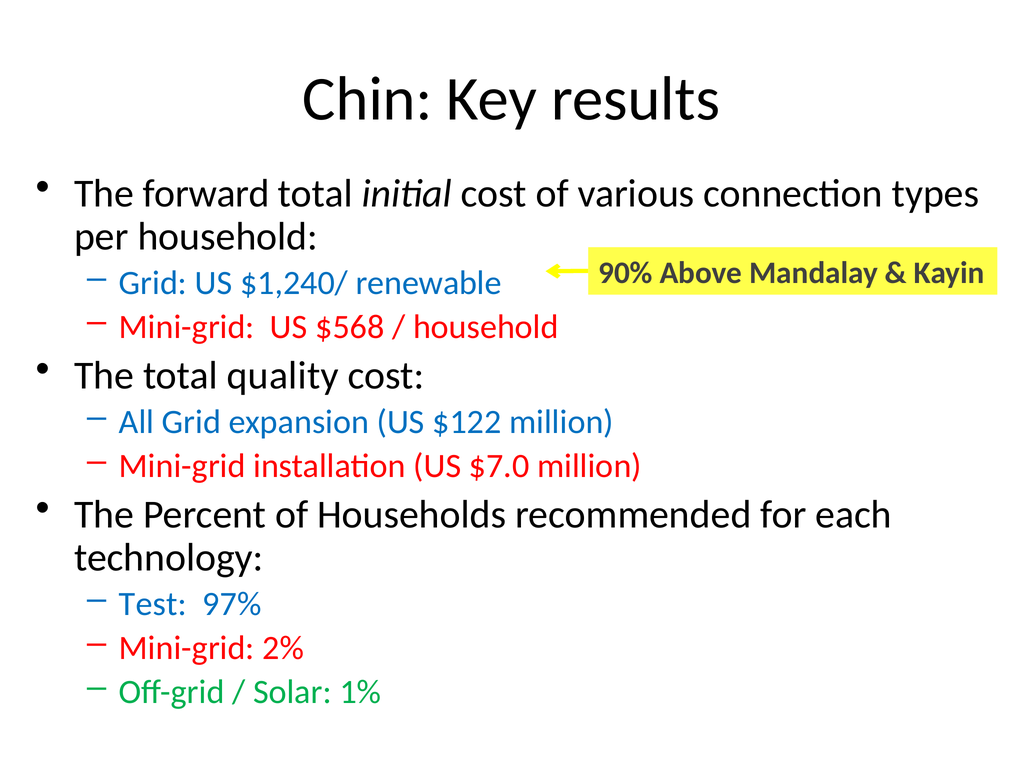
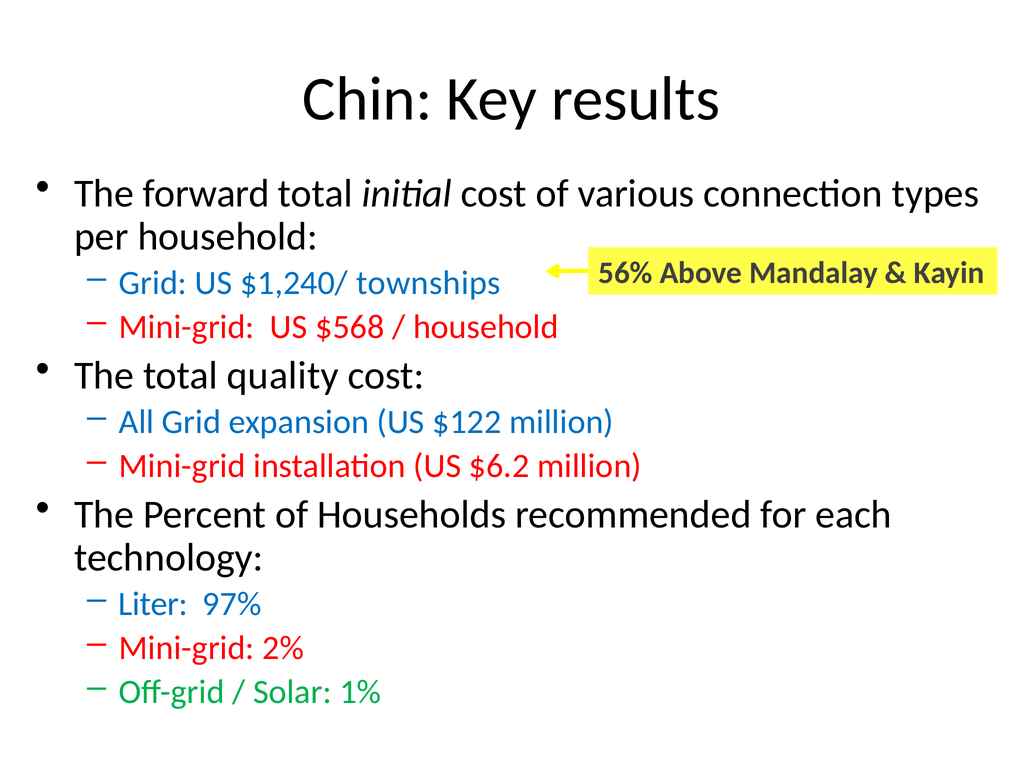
90%: 90% -> 56%
renewable: renewable -> townships
$7.0: $7.0 -> $6.2
Test: Test -> Liter
